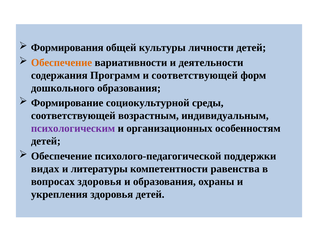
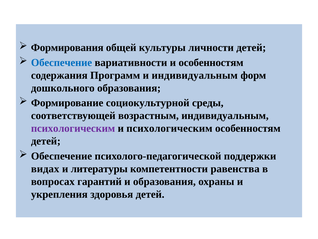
Обеспечение at (62, 62) colour: orange -> blue
и деятельности: деятельности -> особенностям
и соответствующей: соответствующей -> индивидуальным
и организационных: организационных -> психологическим
вопросах здоровья: здоровья -> гарантий
